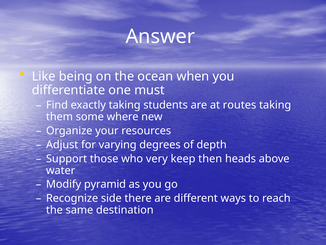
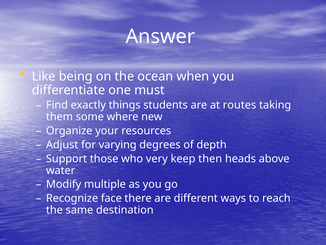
exactly taking: taking -> things
pyramid: pyramid -> multiple
side: side -> face
